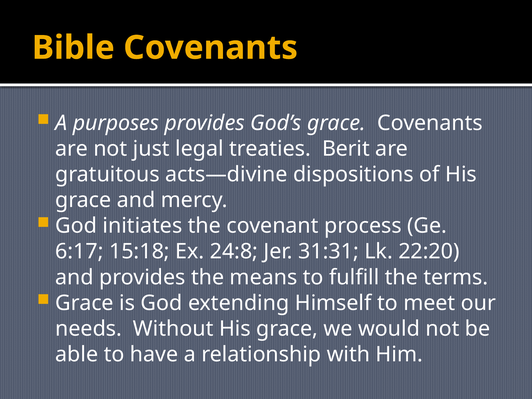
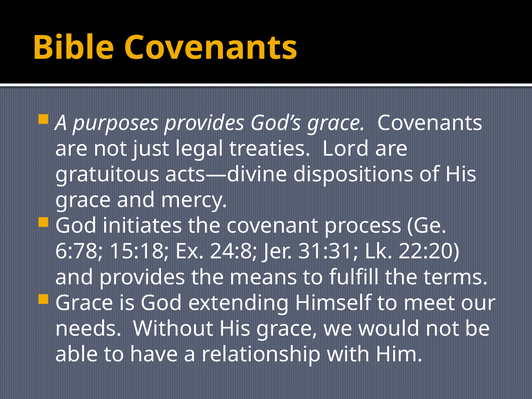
Berit: Berit -> Lord
6:17: 6:17 -> 6:78
